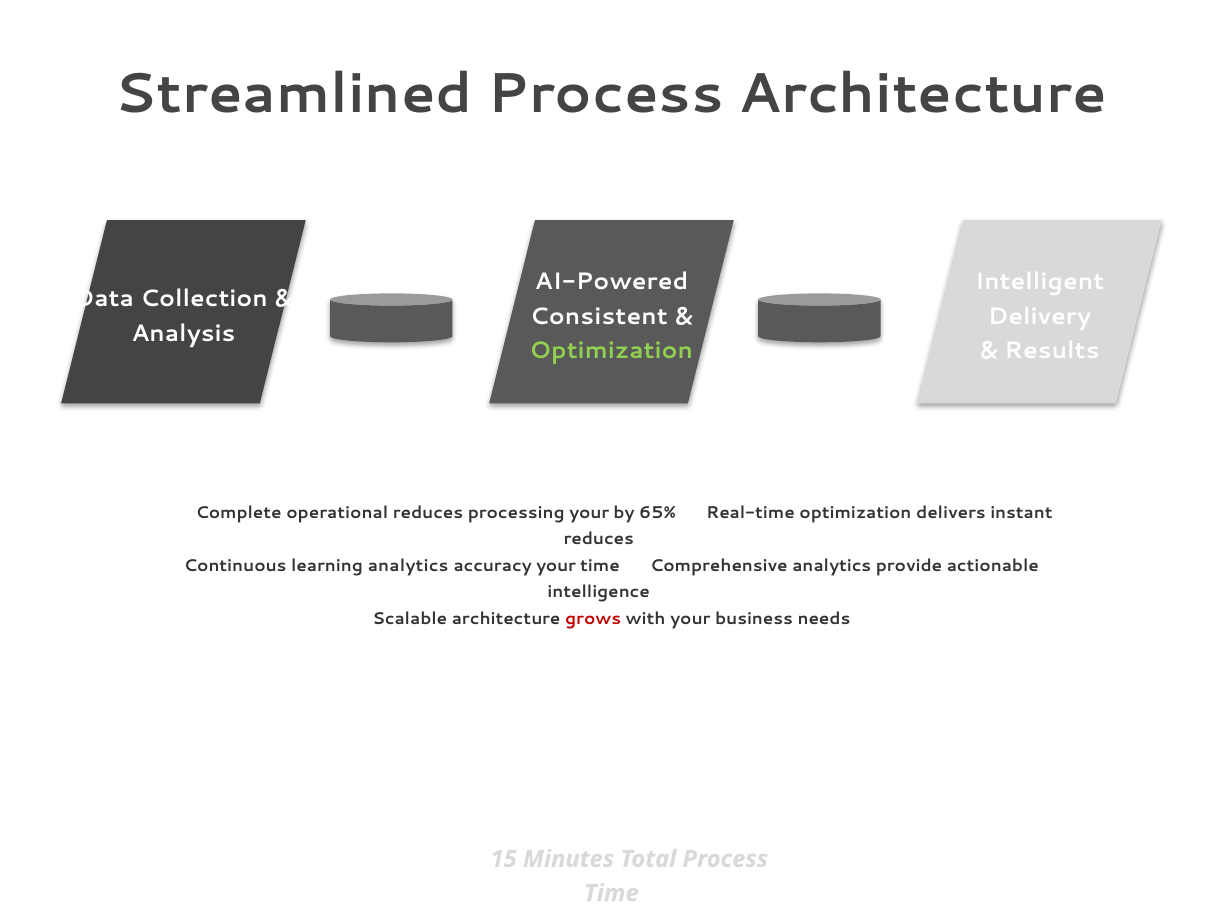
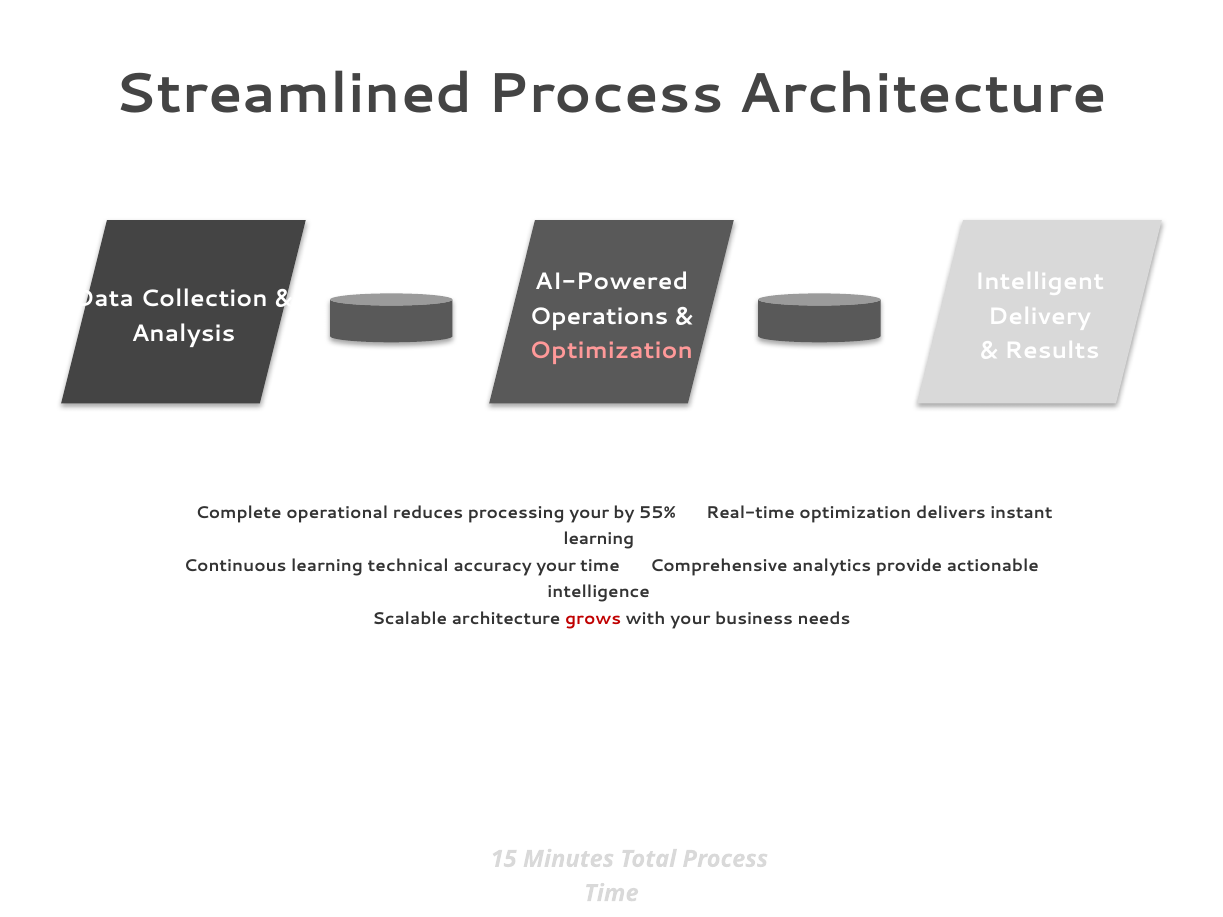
Consistent: Consistent -> Operations
Optimization at (611, 351) colour: light green -> pink
65%: 65% -> 55%
reduces at (599, 539): reduces -> learning
learning analytics: analytics -> technical
